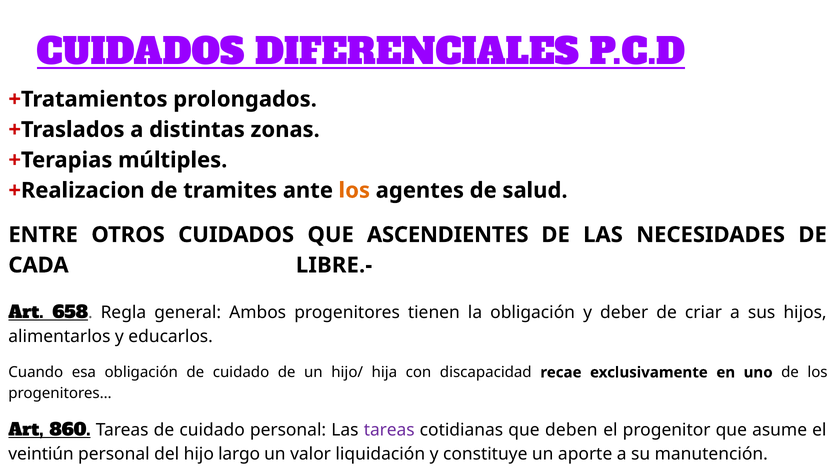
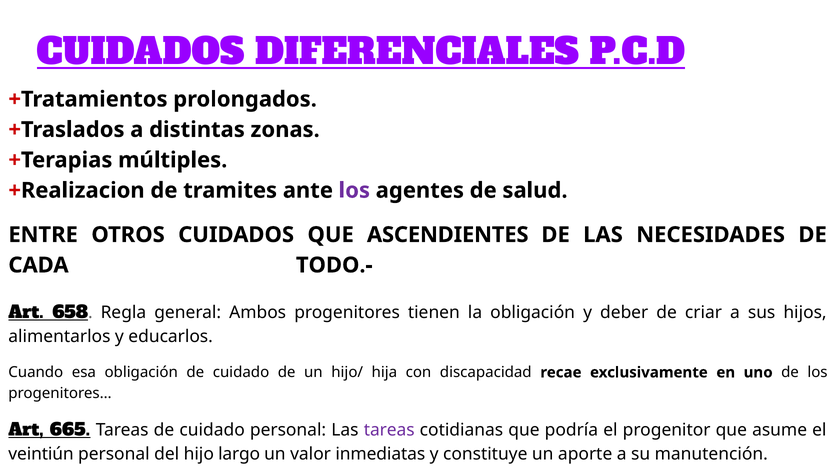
los at (354, 191) colour: orange -> purple
LIBRE.-: LIBRE.- -> TODO.-
860: 860 -> 665
deben: deben -> podría
liquidación: liquidación -> inmediatas
